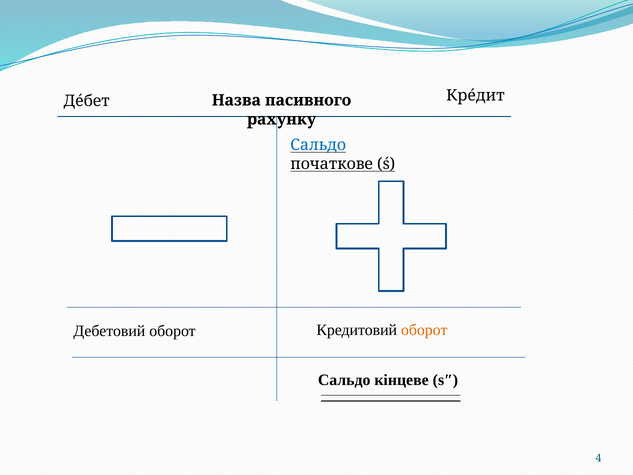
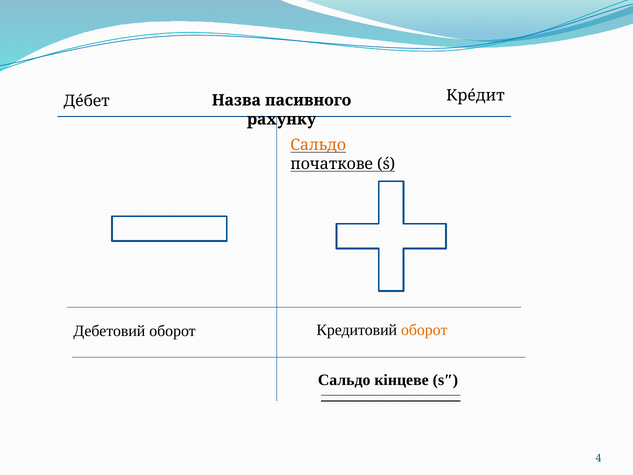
Сальдо at (318, 145) colour: blue -> orange
